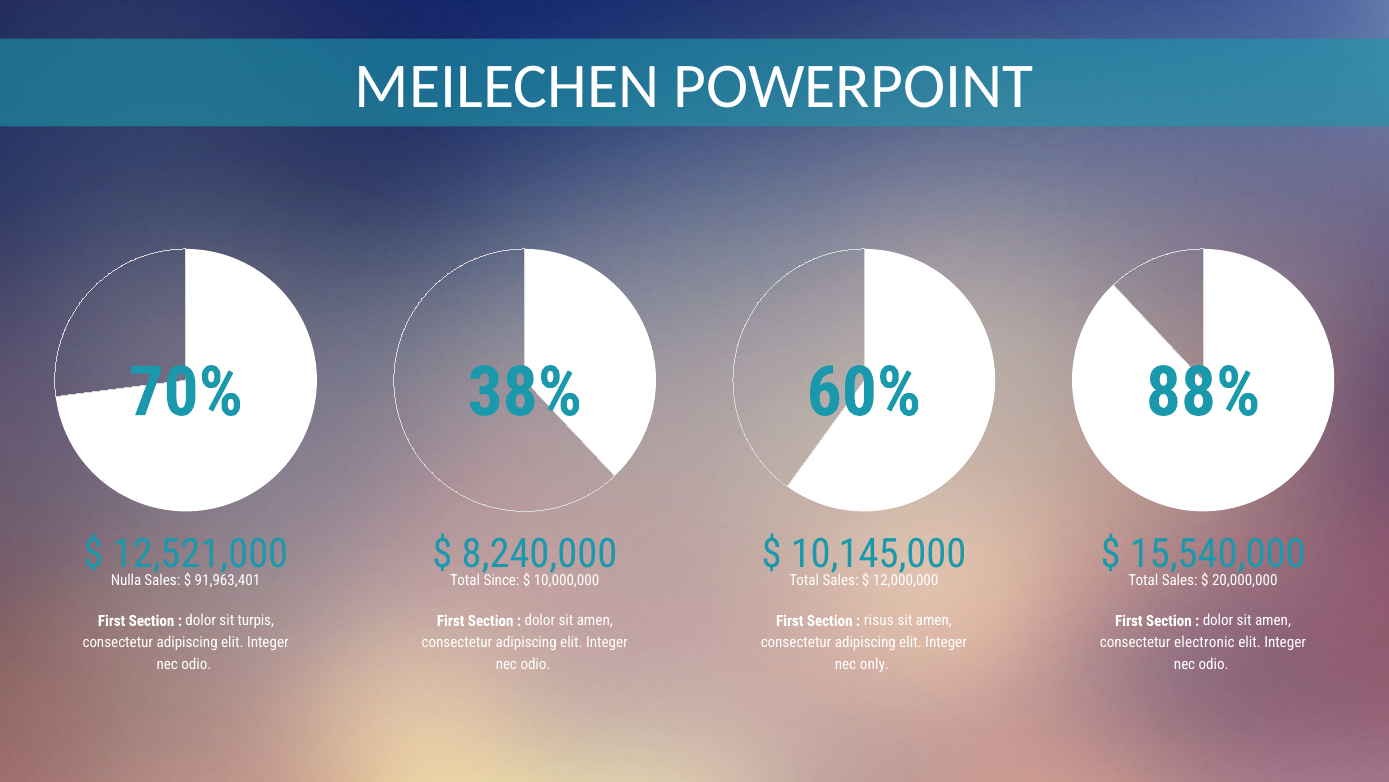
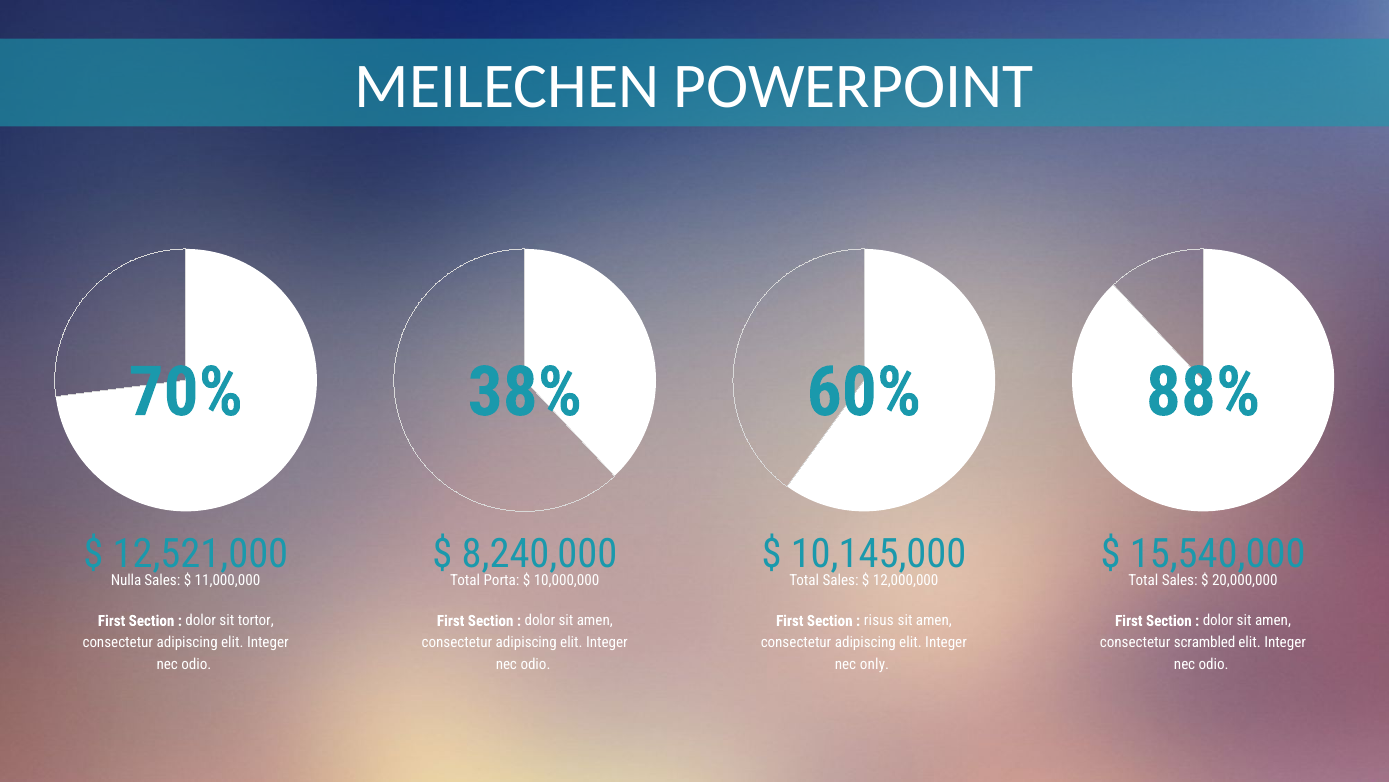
91,963,401: 91,963,401 -> 11,000,000
Since: Since -> Porta
turpis: turpis -> tortor
electronic: electronic -> scrambled
